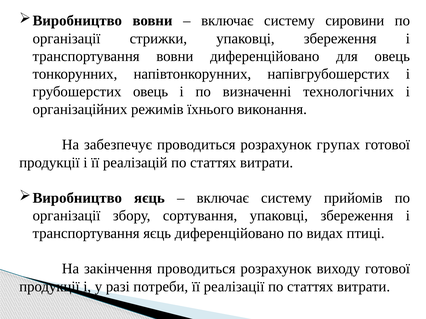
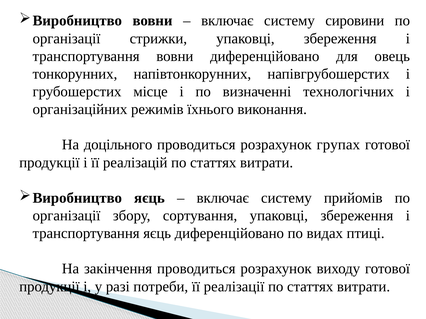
грубошерстих овець: овець -> місце
забезпечує: забезпечує -> доцільного
